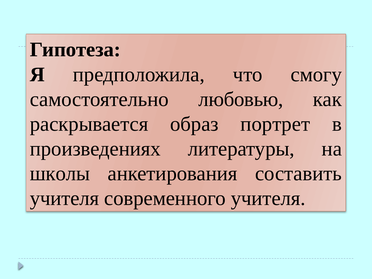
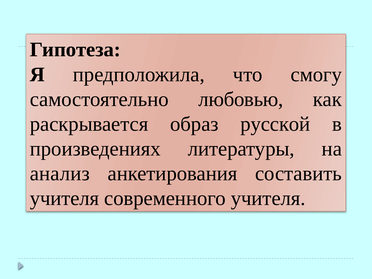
портрет: портрет -> русской
школы: школы -> анализ
